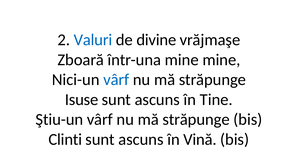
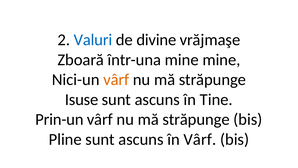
vârf at (116, 80) colour: blue -> orange
Ştiu-un: Ştiu-un -> Prin-un
Clinti: Clinti -> Pline
în Vină: Vină -> Vârf
